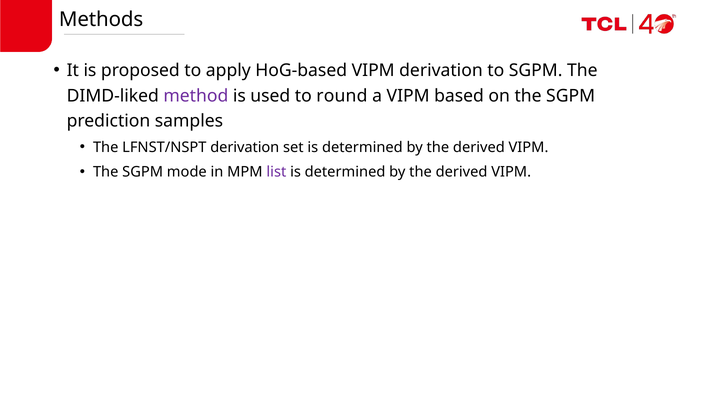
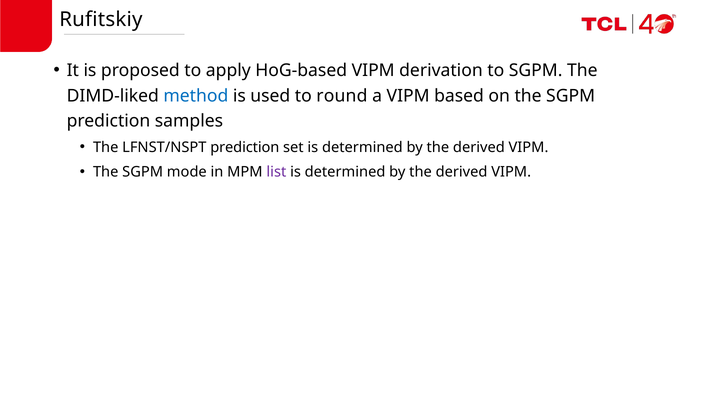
Methods: Methods -> Rufitskiy
method colour: purple -> blue
LFNST/NSPT derivation: derivation -> prediction
